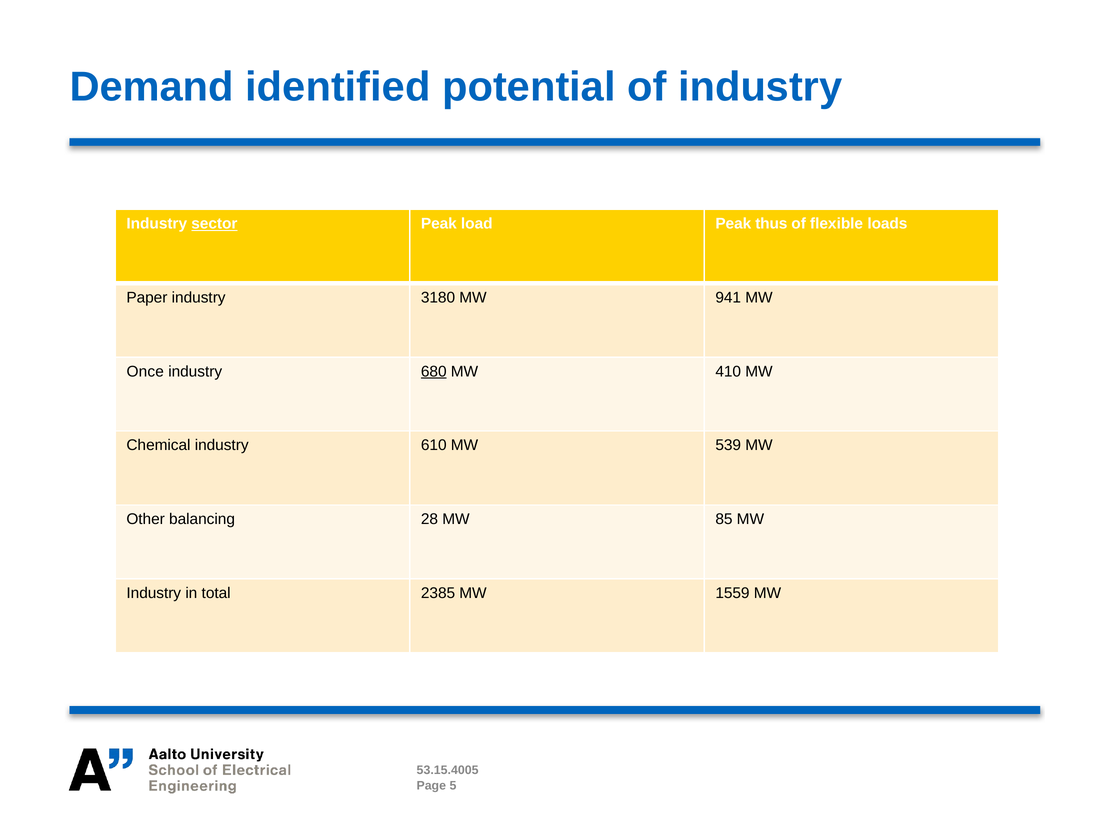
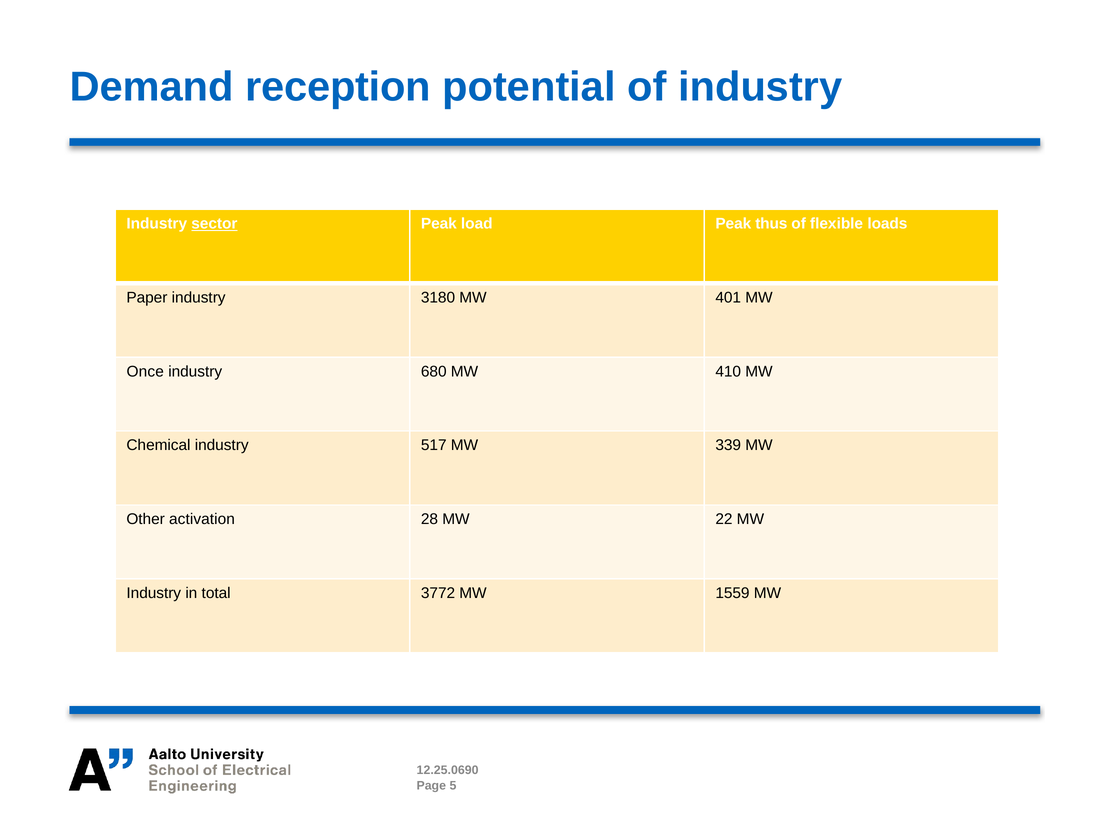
identified: identified -> reception
941: 941 -> 401
680 underline: present -> none
610: 610 -> 517
539: 539 -> 339
balancing: balancing -> activation
85: 85 -> 22
2385: 2385 -> 3772
53.15.4005: 53.15.4005 -> 12.25.0690
